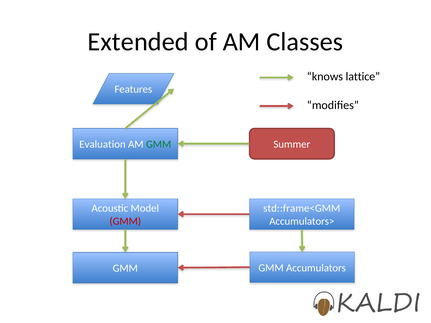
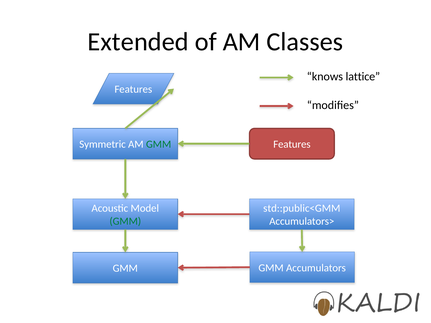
Evaluation: Evaluation -> Symmetric
Summer at (292, 145): Summer -> Features
std::frame<GMM: std::frame<GMM -> std::public<GMM
GMM at (125, 221) colour: red -> green
